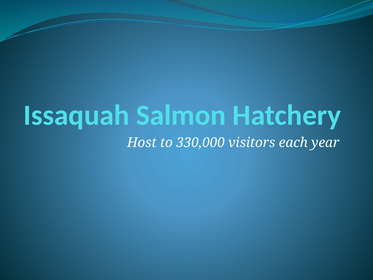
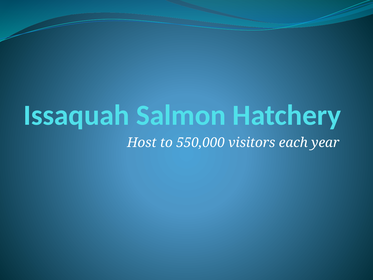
330,000: 330,000 -> 550,000
